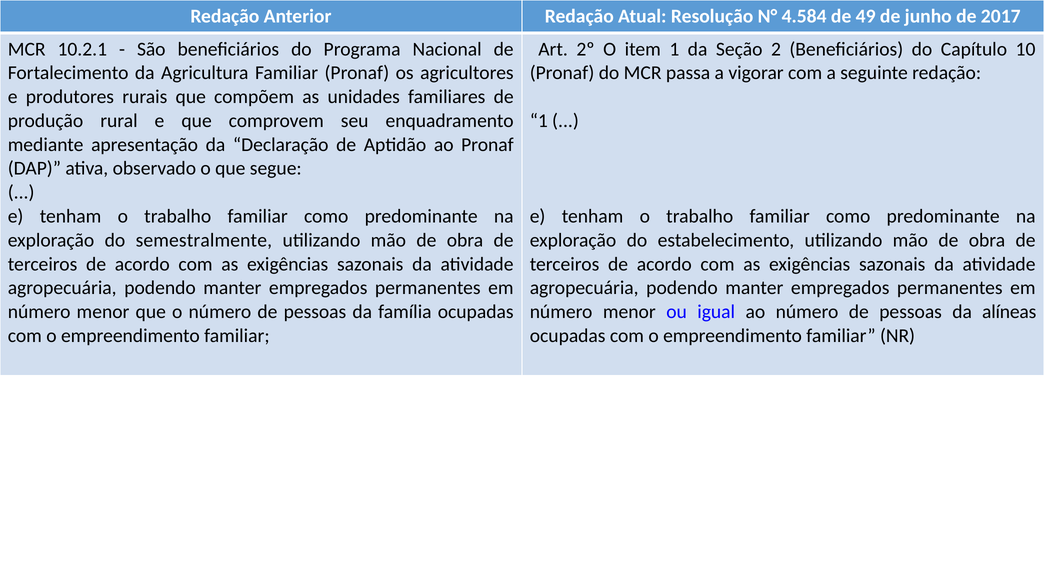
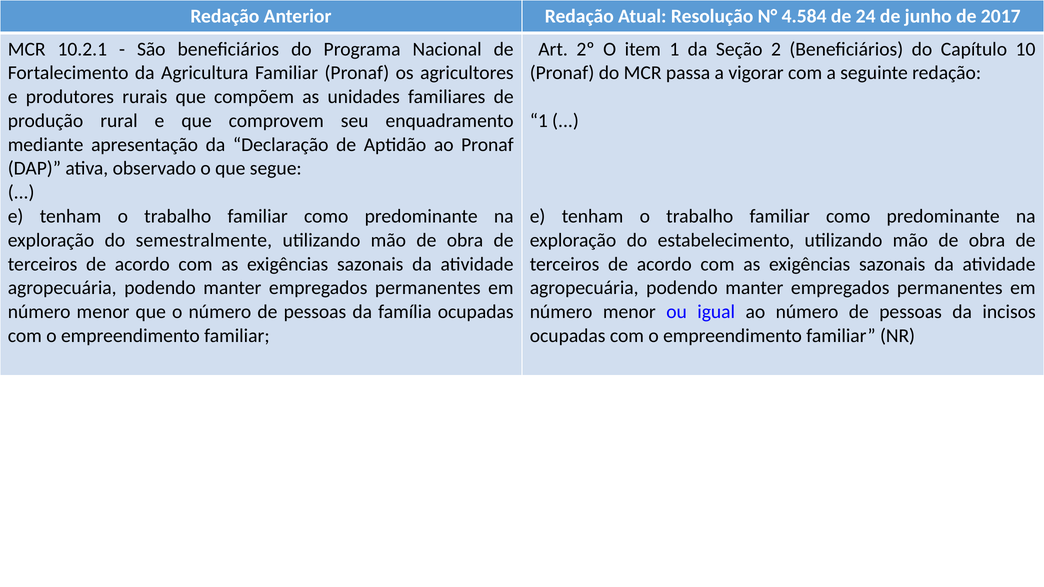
49: 49 -> 24
alíneas: alíneas -> incisos
